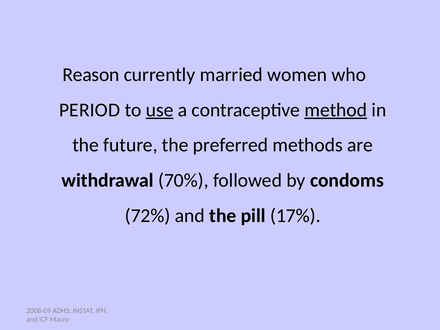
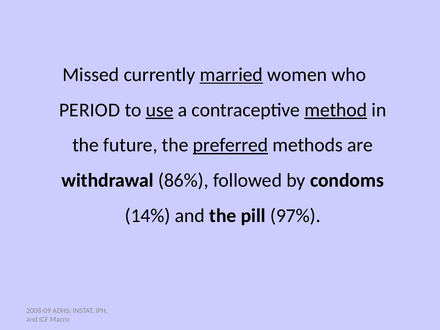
Reason: Reason -> Missed
married underline: none -> present
preferred underline: none -> present
70%: 70% -> 86%
72%: 72% -> 14%
17%: 17% -> 97%
